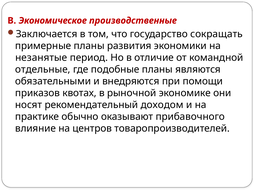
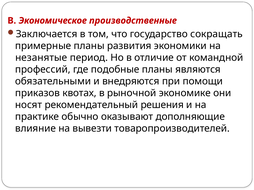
отдельные: отдельные -> профессий
доходом: доходом -> решения
прибавочного: прибавочного -> дополняющие
центров: центров -> вывезти
